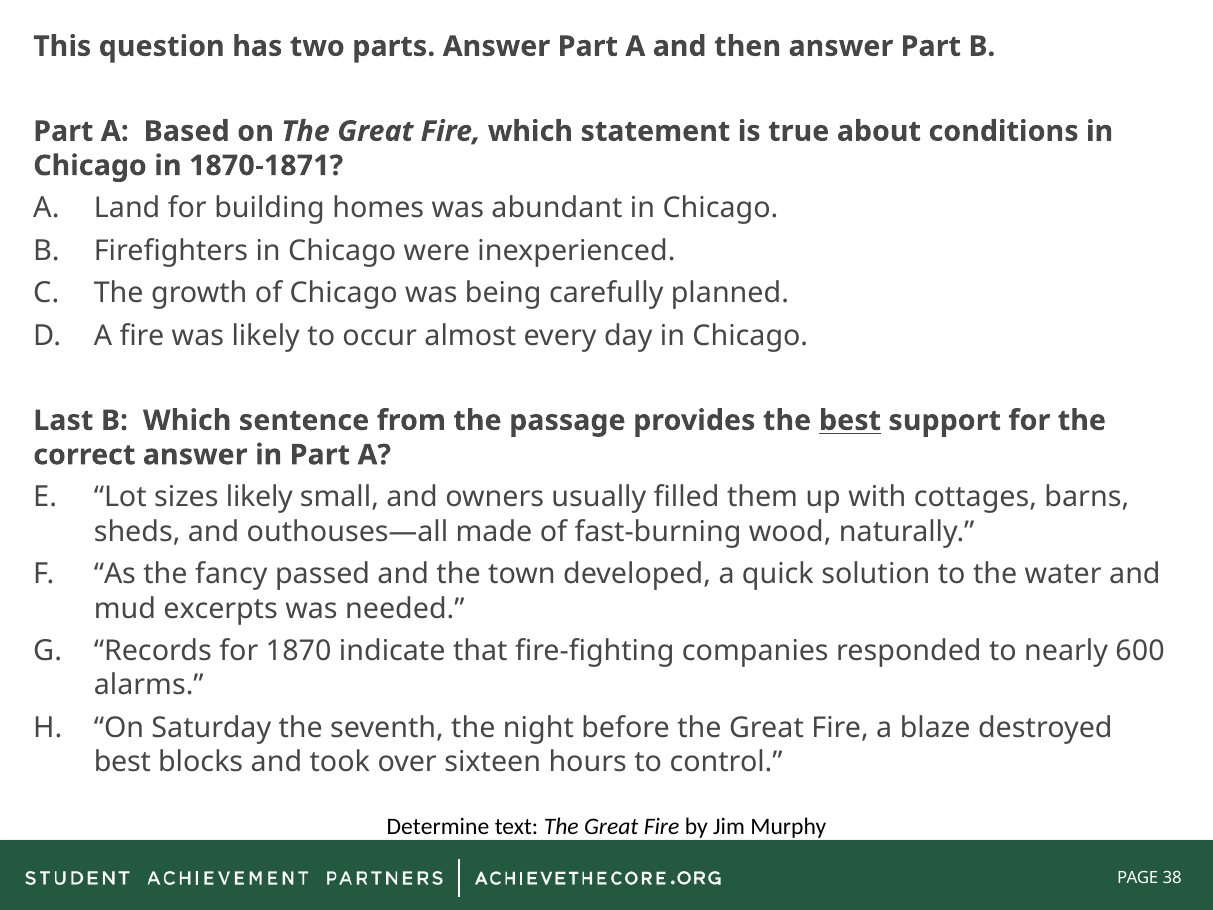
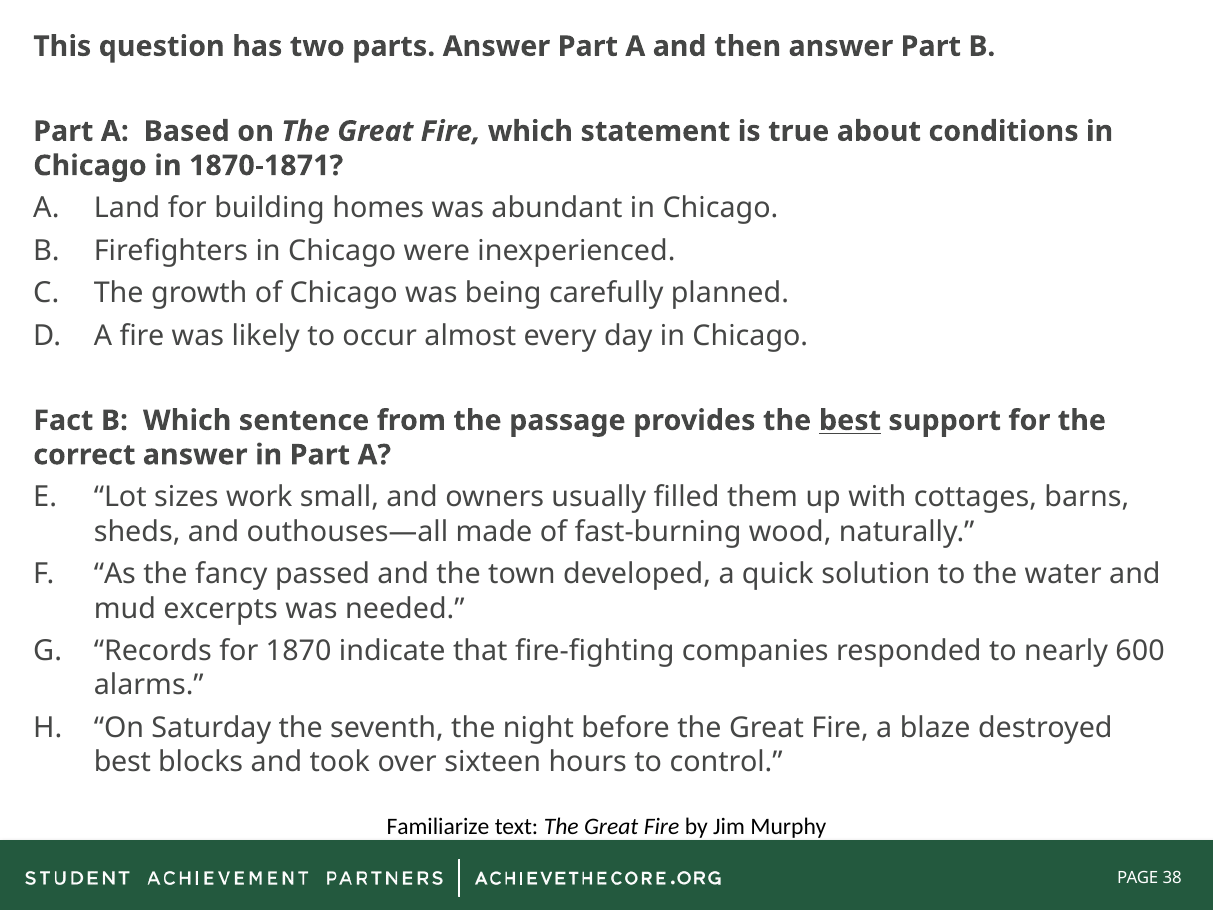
Last: Last -> Fact
sizes likely: likely -> work
Determine: Determine -> Familiarize
